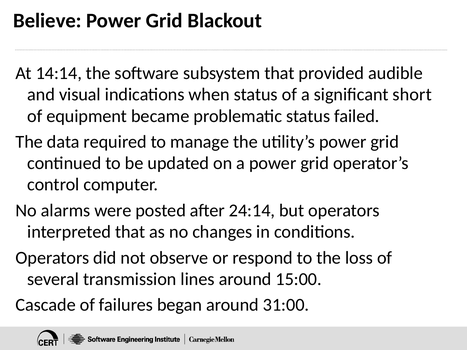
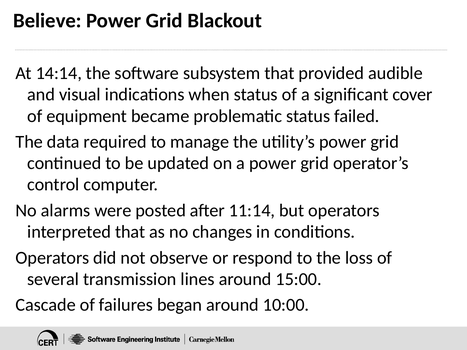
short: short -> cover
24:14: 24:14 -> 11:14
31:00: 31:00 -> 10:00
